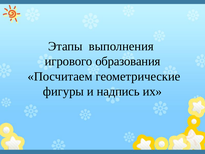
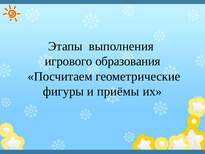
надпись: надпись -> приёмы
